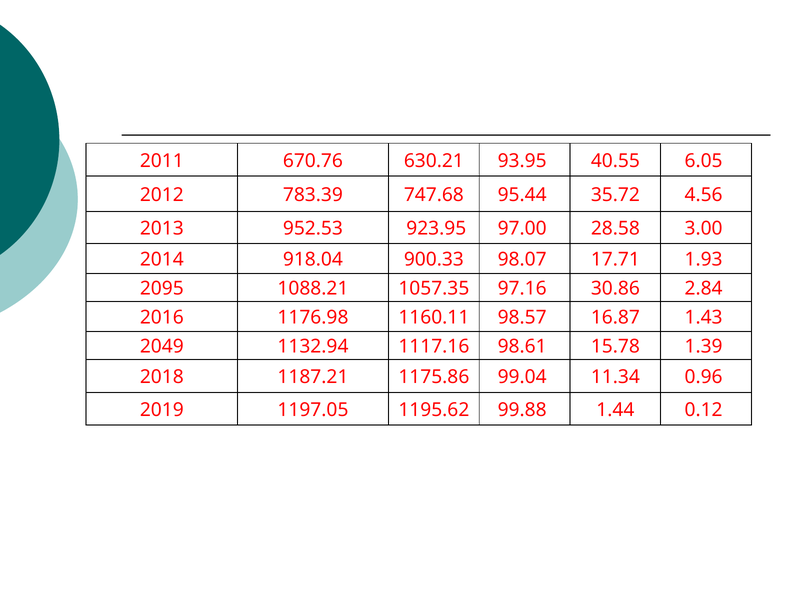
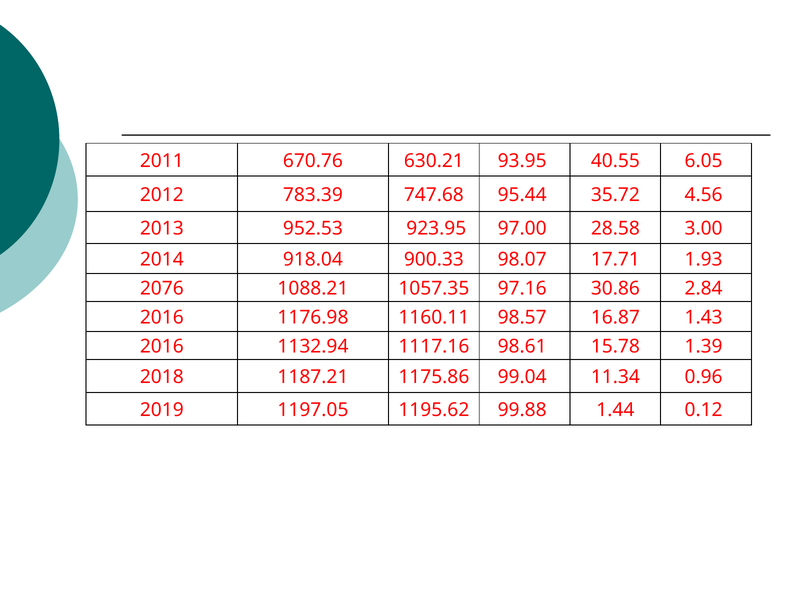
2095: 2095 -> 2076
2049 at (162, 347): 2049 -> 2016
